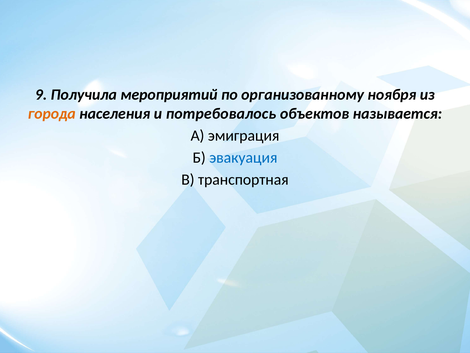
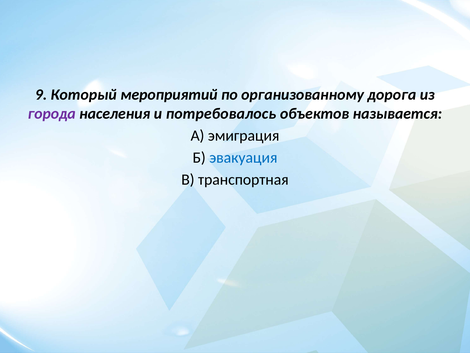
Получила: Получила -> Который
ноября: ноября -> дорога
города colour: orange -> purple
